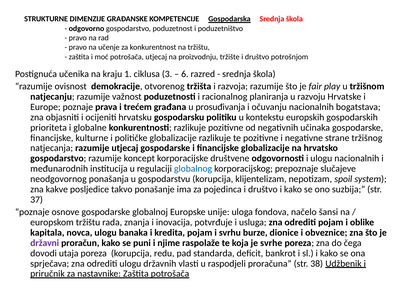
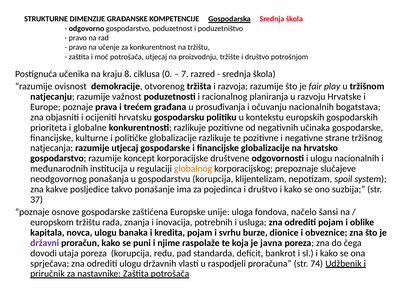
1: 1 -> 8
3: 3 -> 0
6: 6 -> 7
globalnog colour: blue -> orange
globalnoj: globalnoj -> zaštićena
potvrđuje: potvrđuje -> potrebnih
svrhe: svrhe -> javna
38: 38 -> 74
